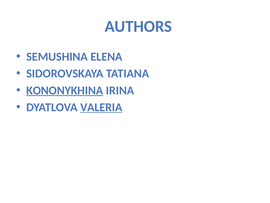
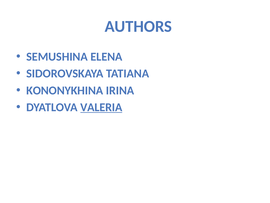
KONONYKHINA underline: present -> none
